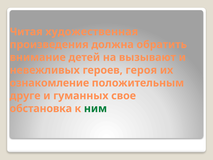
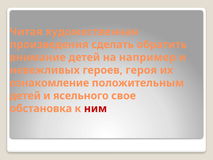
должна: должна -> сделать
вызывают: вызывают -> например
друге at (25, 96): друге -> детей
гуманных: гуманных -> ясельного
ним colour: green -> red
